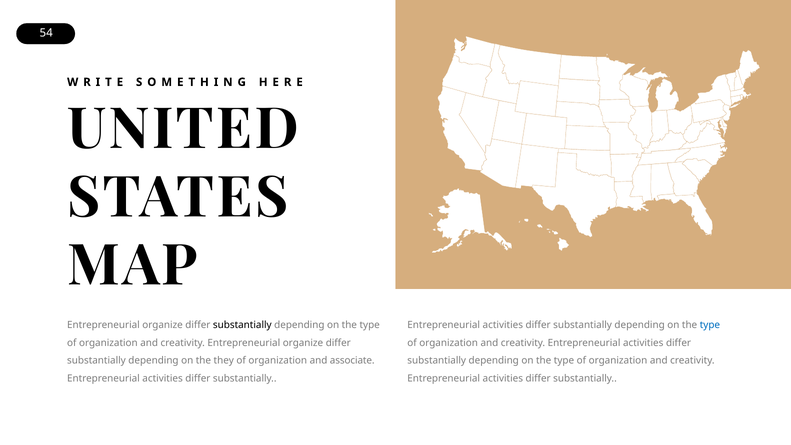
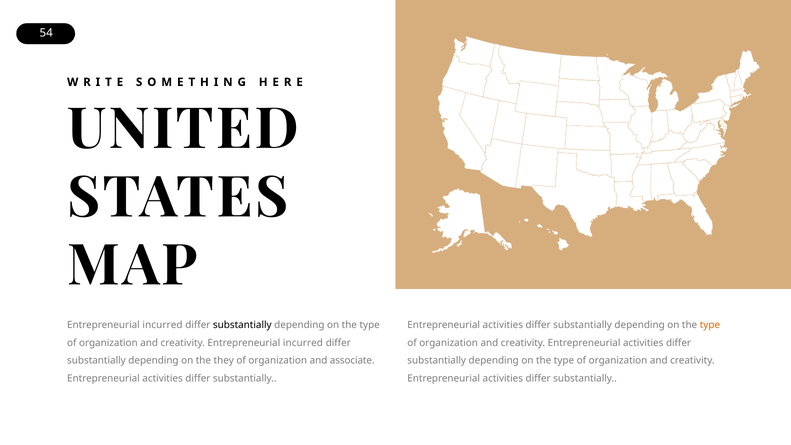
organize at (163, 325): organize -> incurred
type at (710, 325) colour: blue -> orange
creativity Entrepreneurial organize: organize -> incurred
